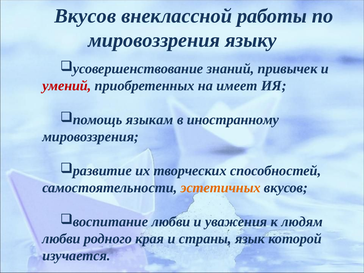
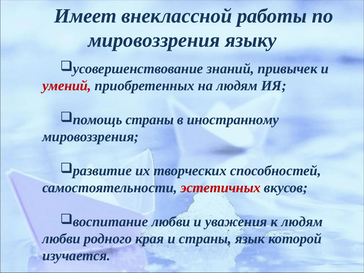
Вкусов at (85, 16): Вкусов -> Имеет
на имеет: имеет -> людям
языкам at (150, 120): языкам -> страны
эстетичных colour: orange -> red
